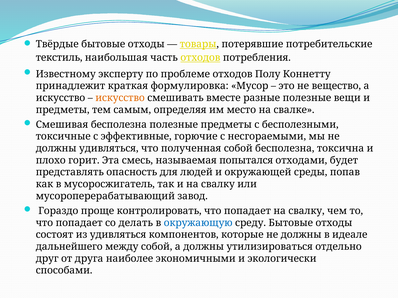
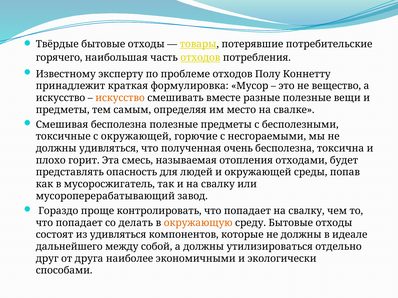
текстиль: текстиль -> горячего
с эффективные: эффективные -> окружающей
полученная собой: собой -> очень
попытался: попытался -> отопления
окружающую colour: blue -> orange
